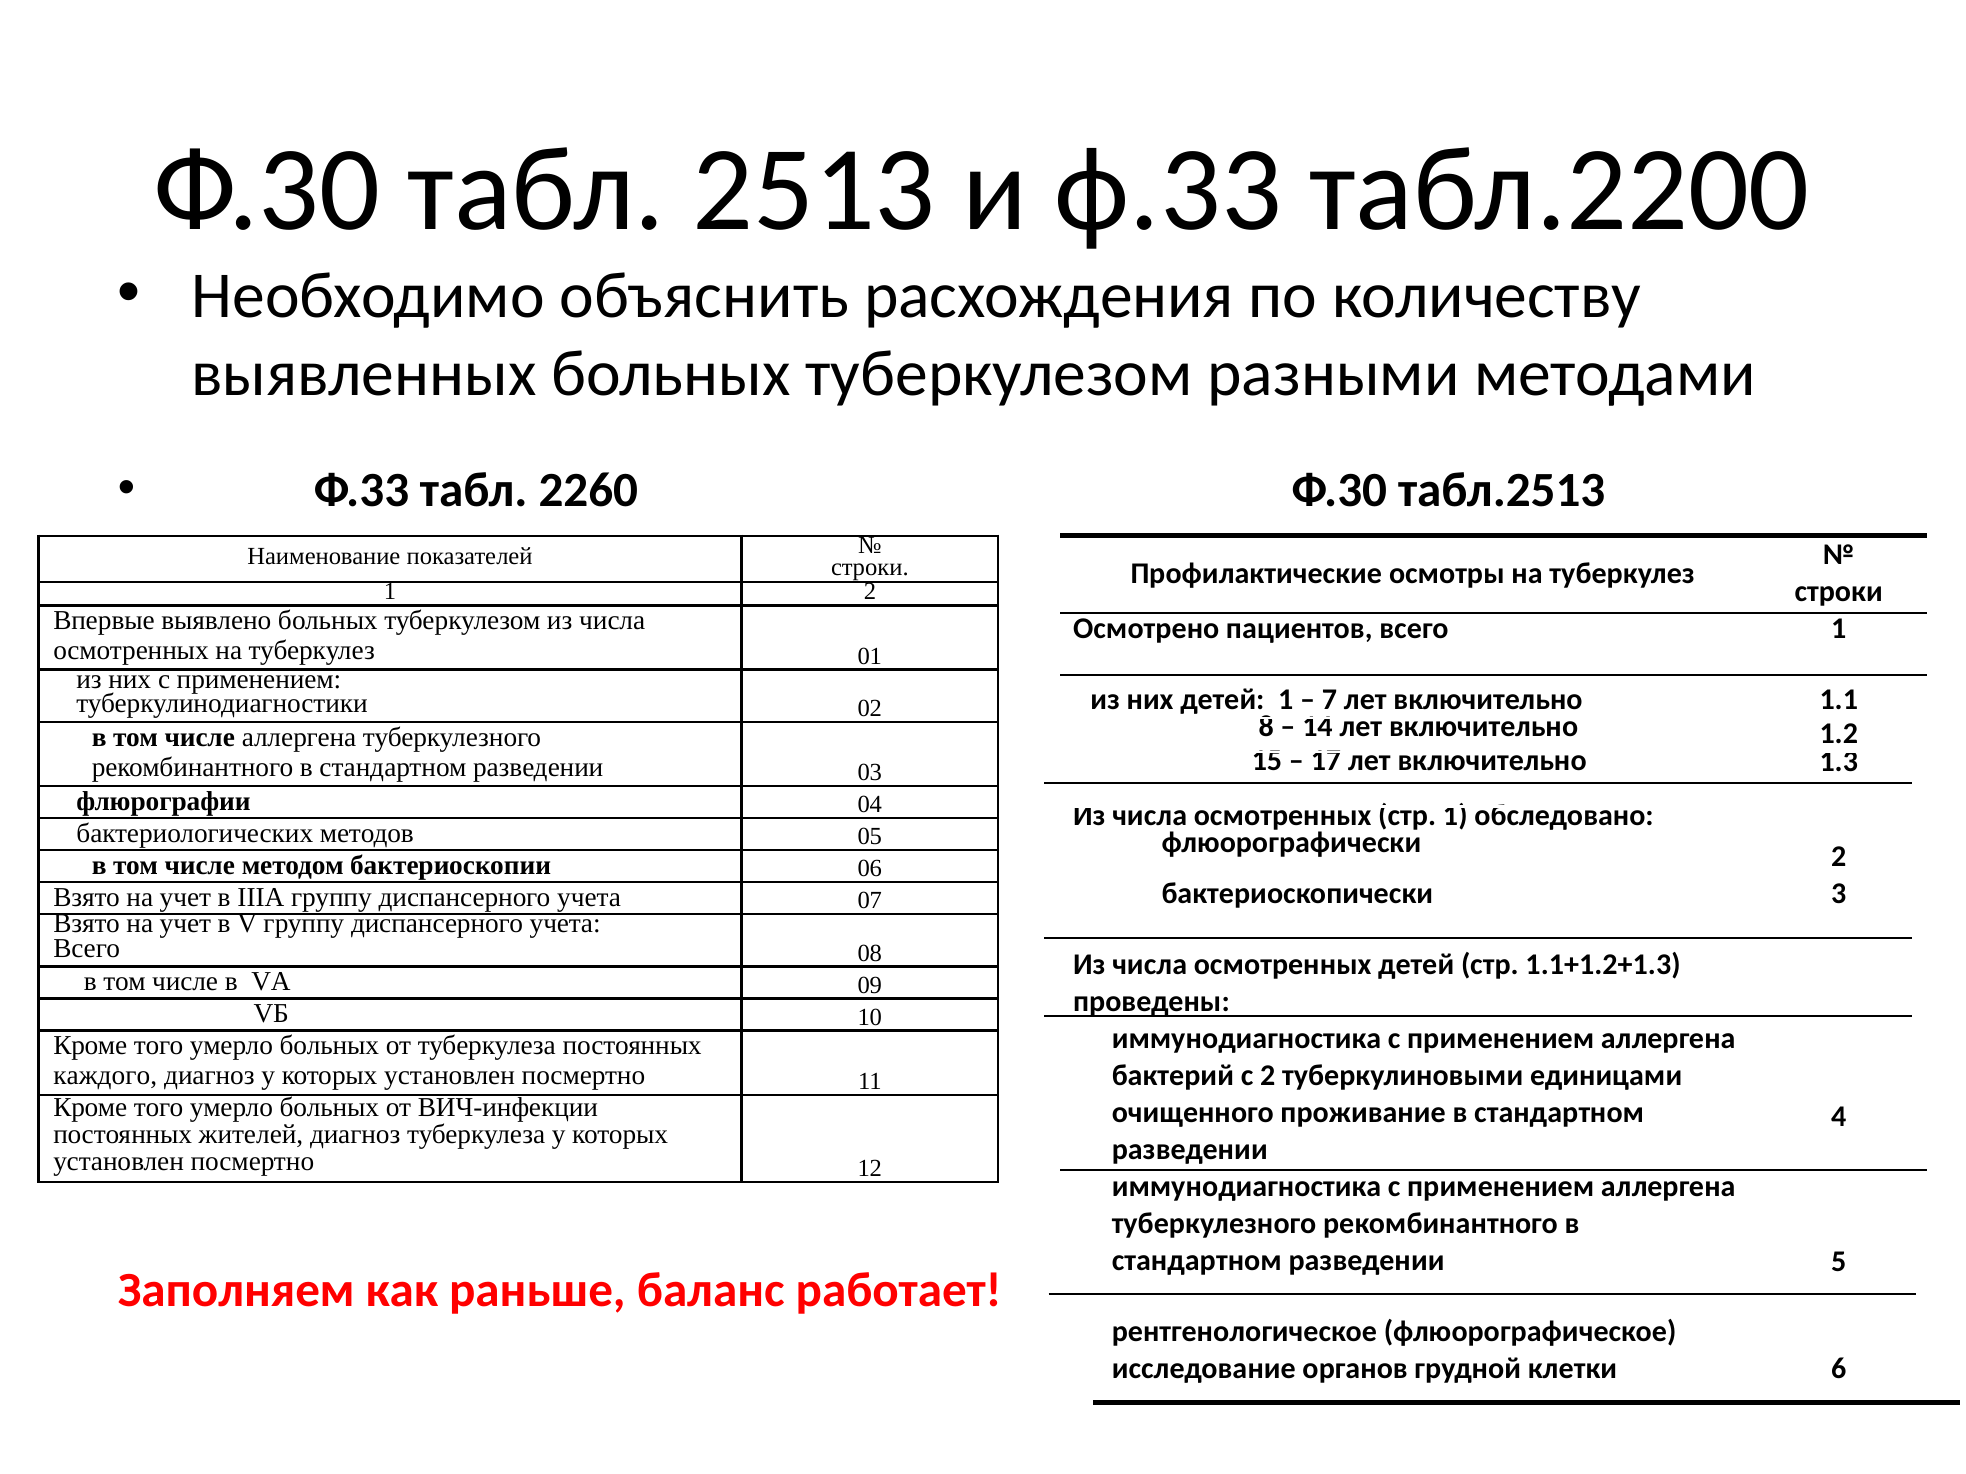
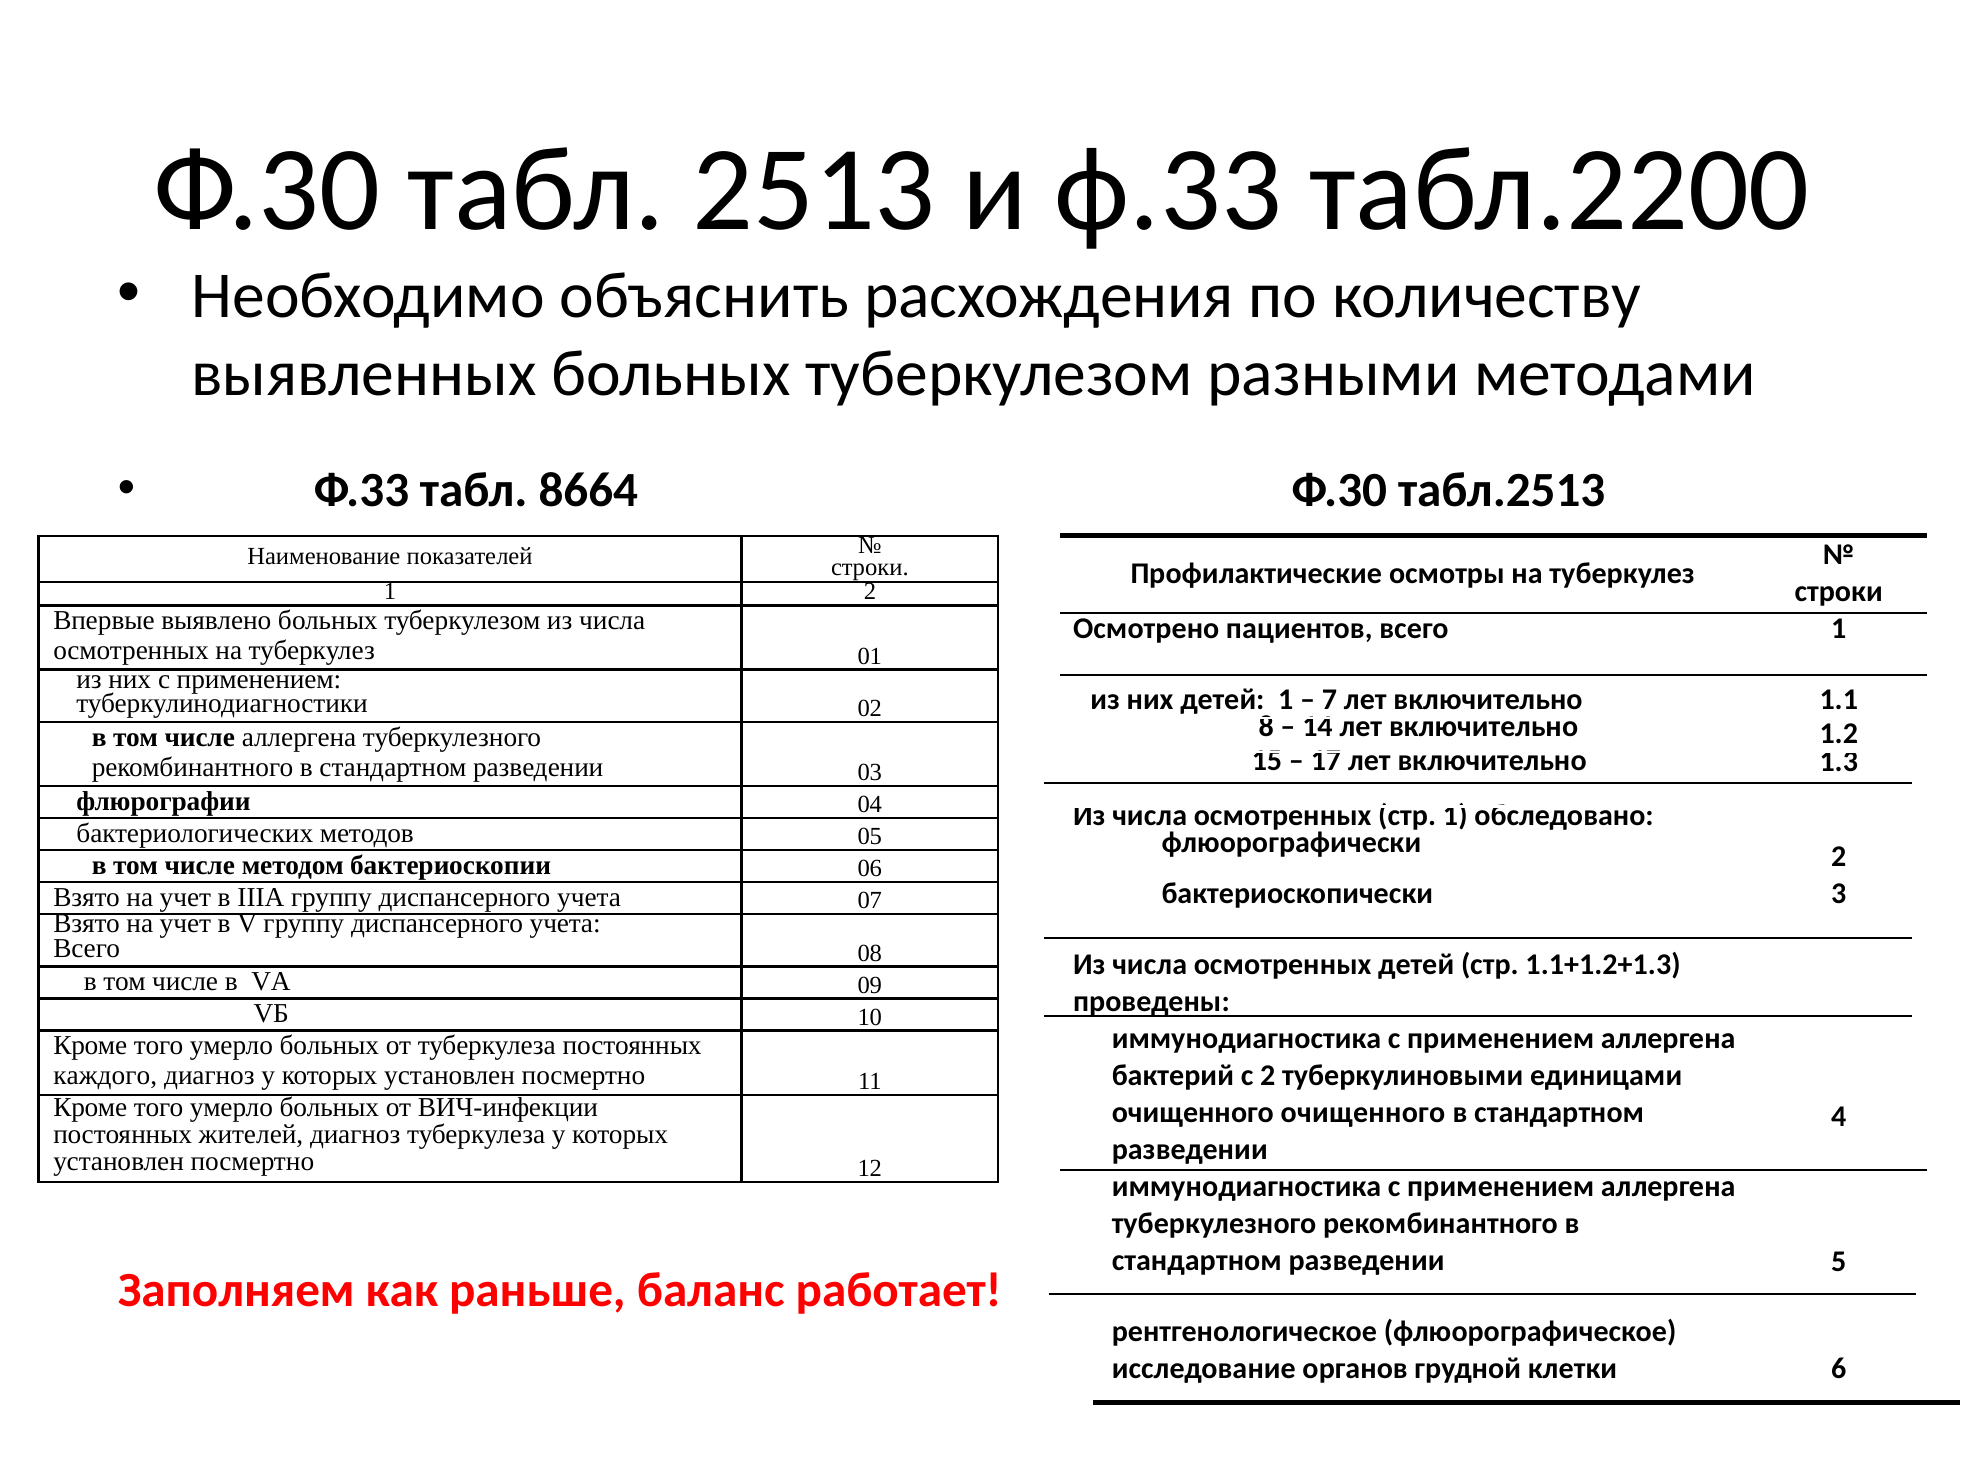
2260: 2260 -> 8664
очищенного проживание: проживание -> очищенного
